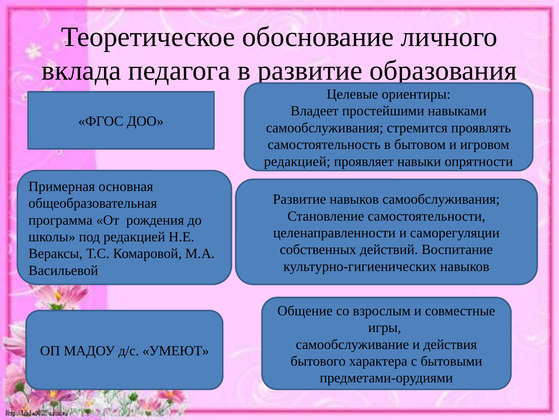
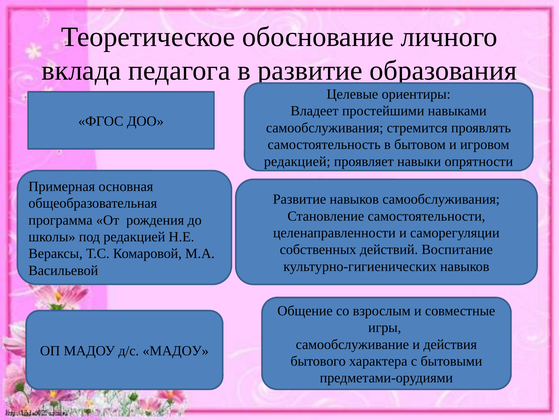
д/с УМЕЮТ: УМЕЮТ -> МАДОУ
